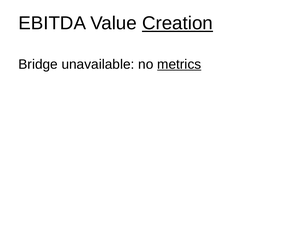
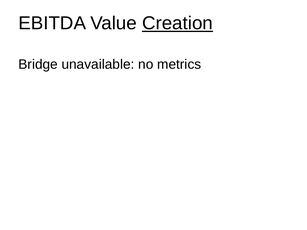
metrics underline: present -> none
